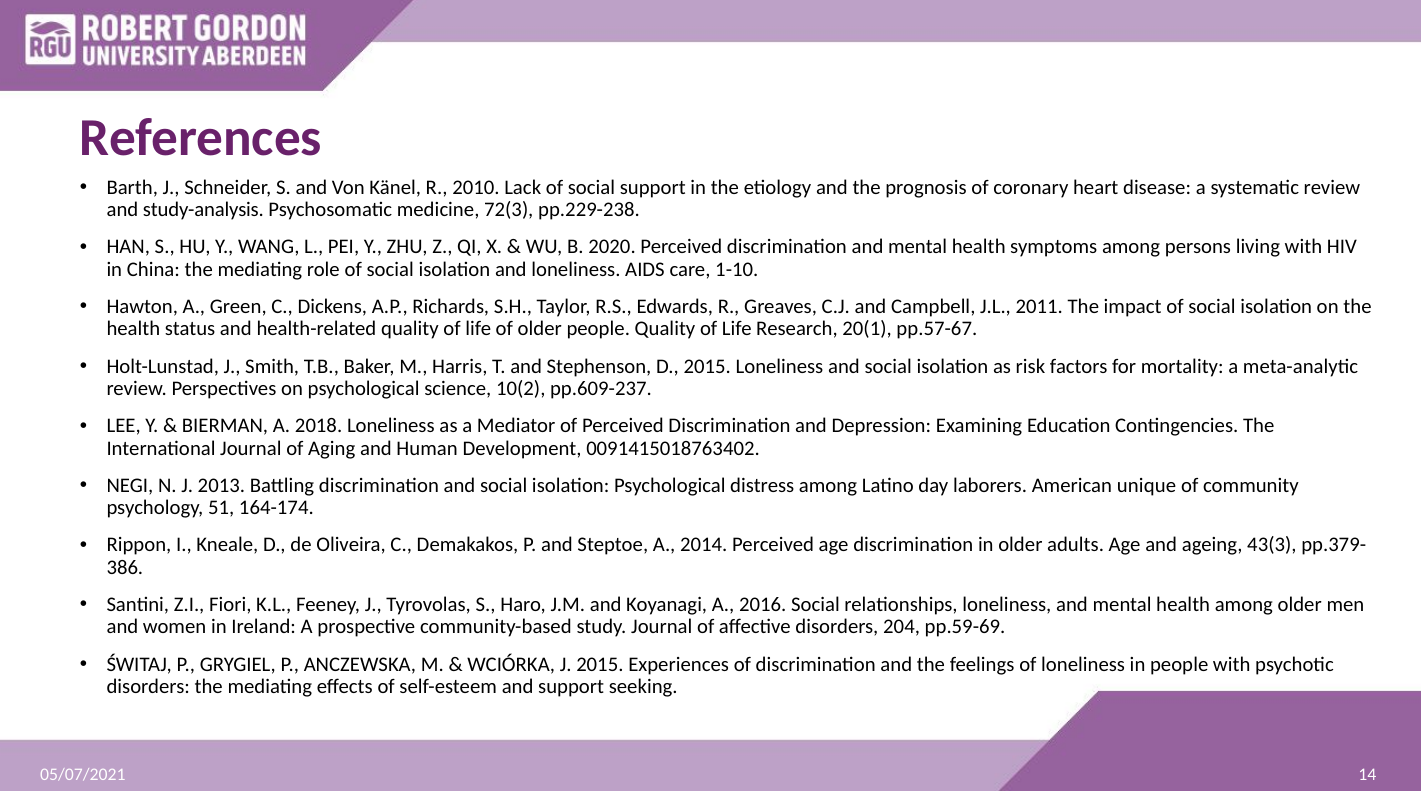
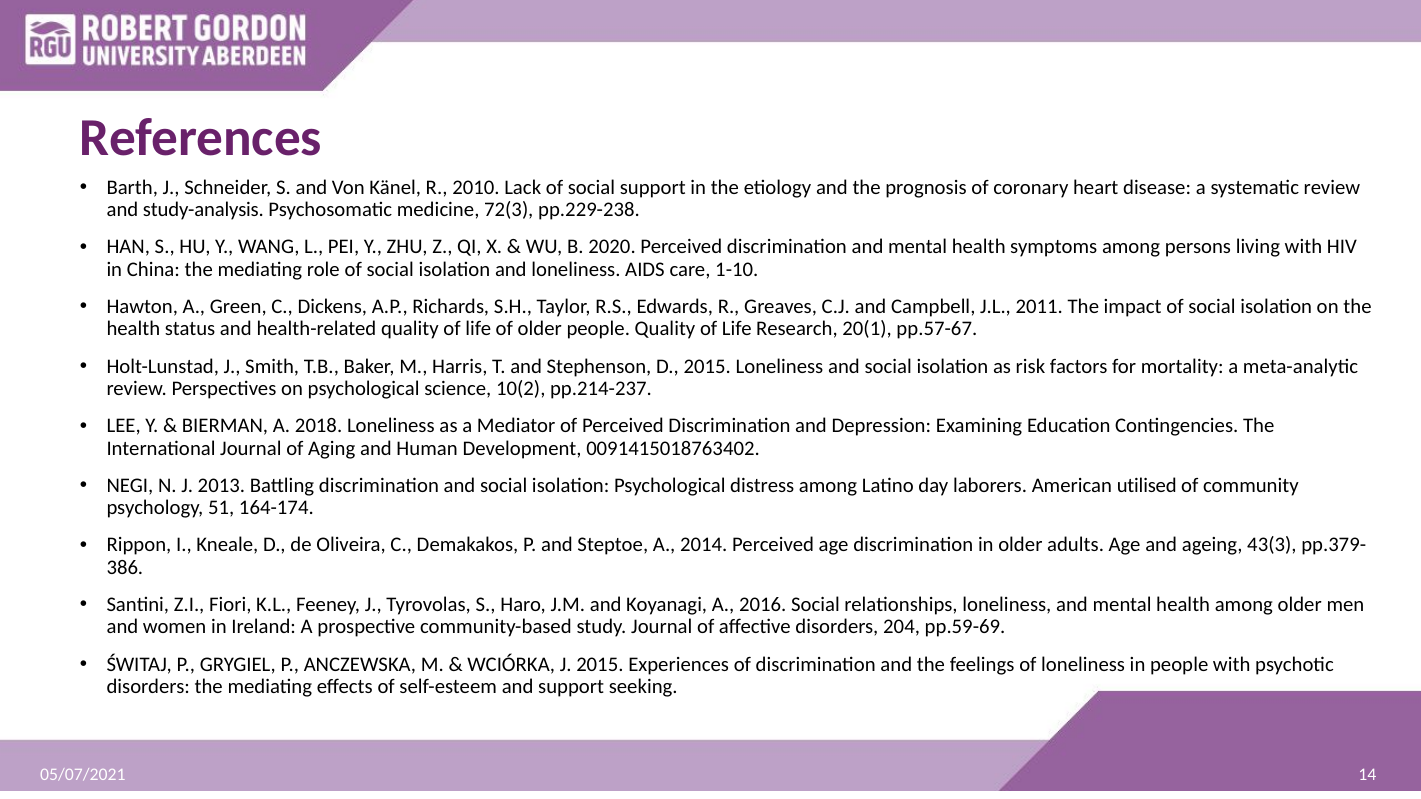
pp.609-237: pp.609-237 -> pp.214-237
unique: unique -> utilised
